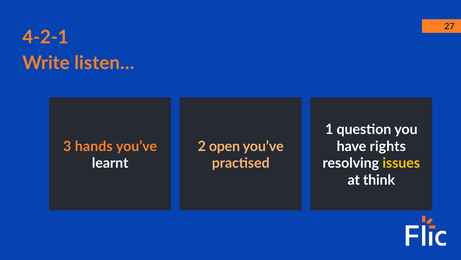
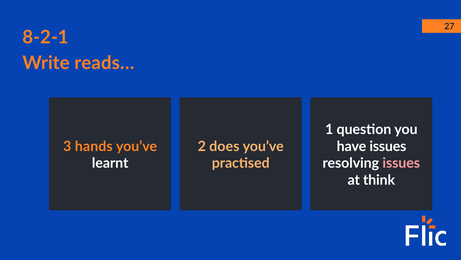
4-2-1: 4-2-1 -> 8-2-1
listen…: listen… -> reads…
open: open -> does
have rights: rights -> issues
issues at (401, 163) colour: yellow -> pink
